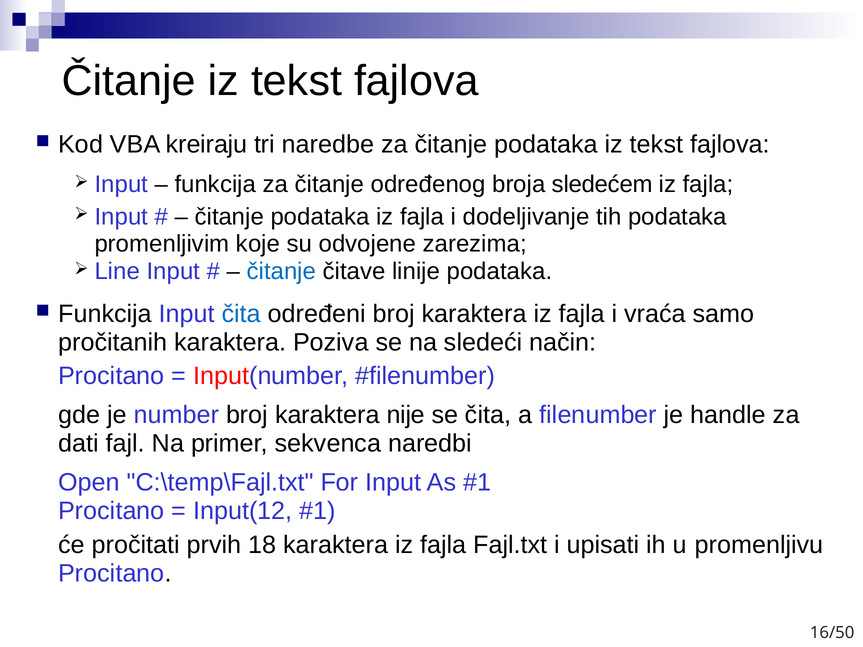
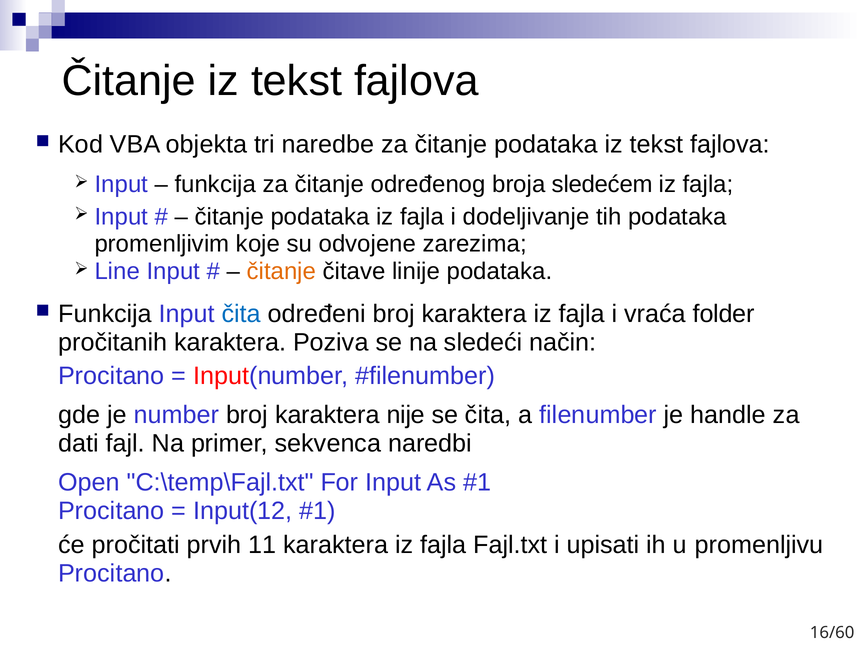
kreiraju: kreiraju -> objekta
čitanje at (281, 271) colour: blue -> orange
samo: samo -> folder
18: 18 -> 11
16/50: 16/50 -> 16/60
